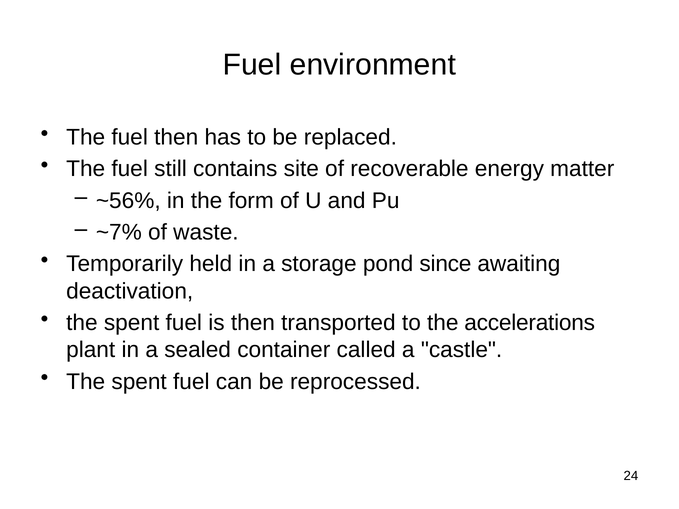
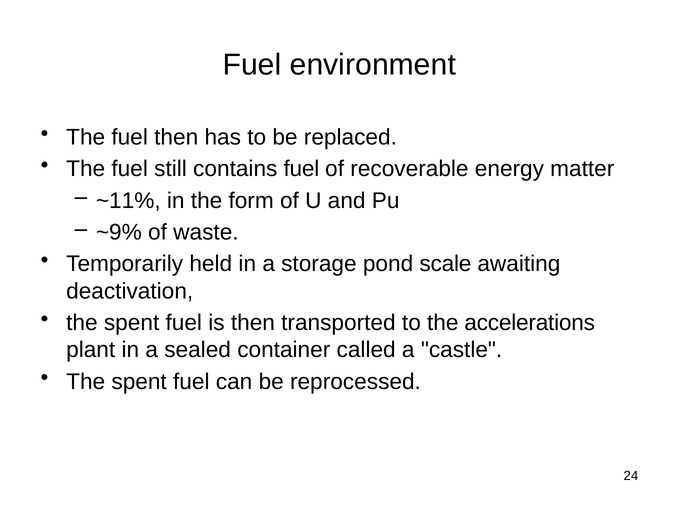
contains site: site -> fuel
~56%: ~56% -> ~11%
~7%: ~7% -> ~9%
since: since -> scale
